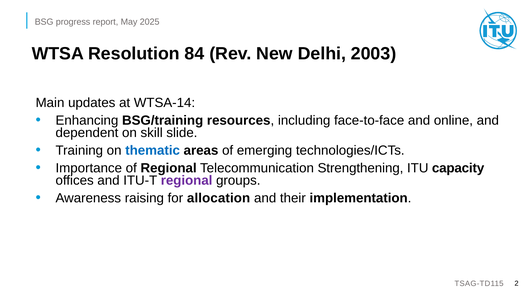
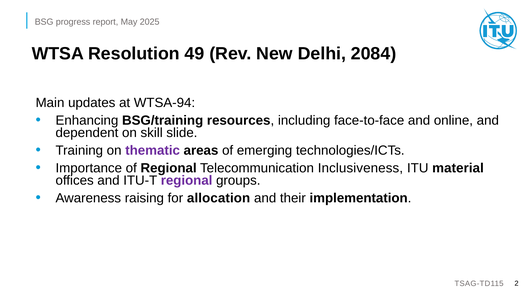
84: 84 -> 49
2003: 2003 -> 2084
WTSA-14: WTSA-14 -> WTSA-94
thematic colour: blue -> purple
Strengthening: Strengthening -> Inclusiveness
capacity: capacity -> material
